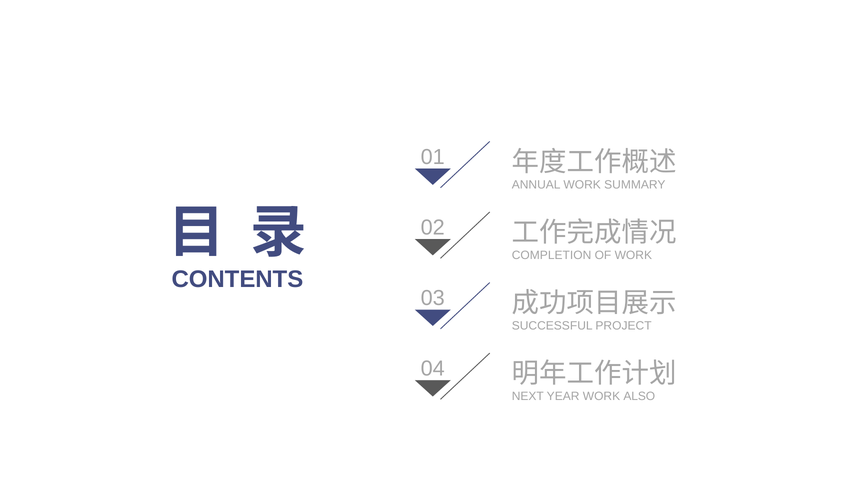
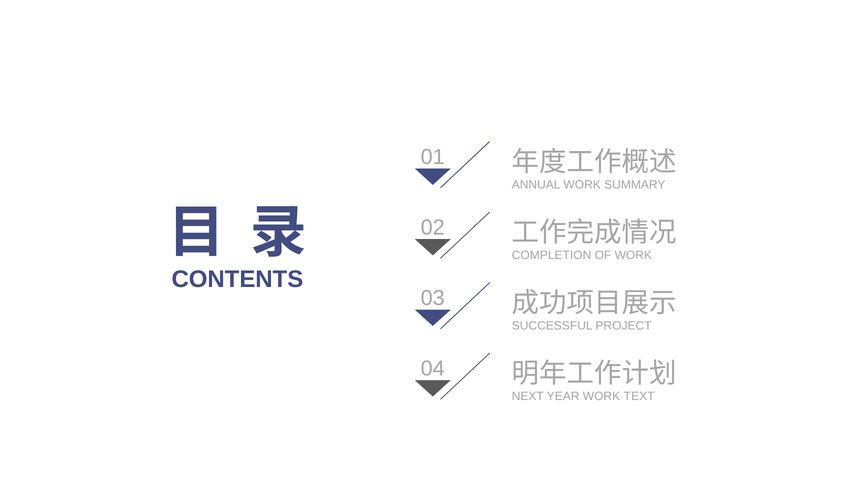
ALSO: ALSO -> TEXT
